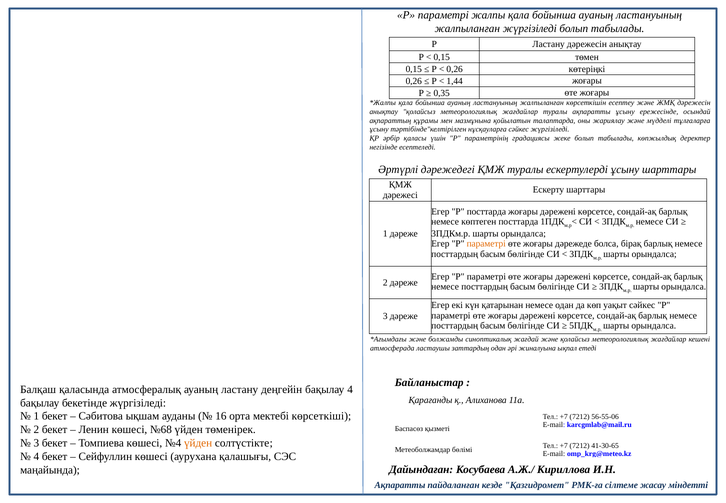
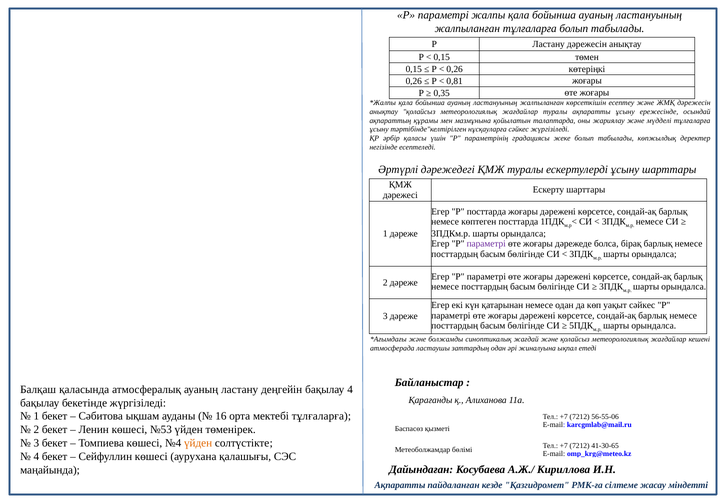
жалпыланған жүргізіледі: жүргізіледі -> тұлғаларға
1,44: 1,44 -> 0,81
параметрі at (486, 244) colour: orange -> purple
мектебі көрсеткіші: көрсеткіші -> тұлғаларға
№68: №68 -> №53
